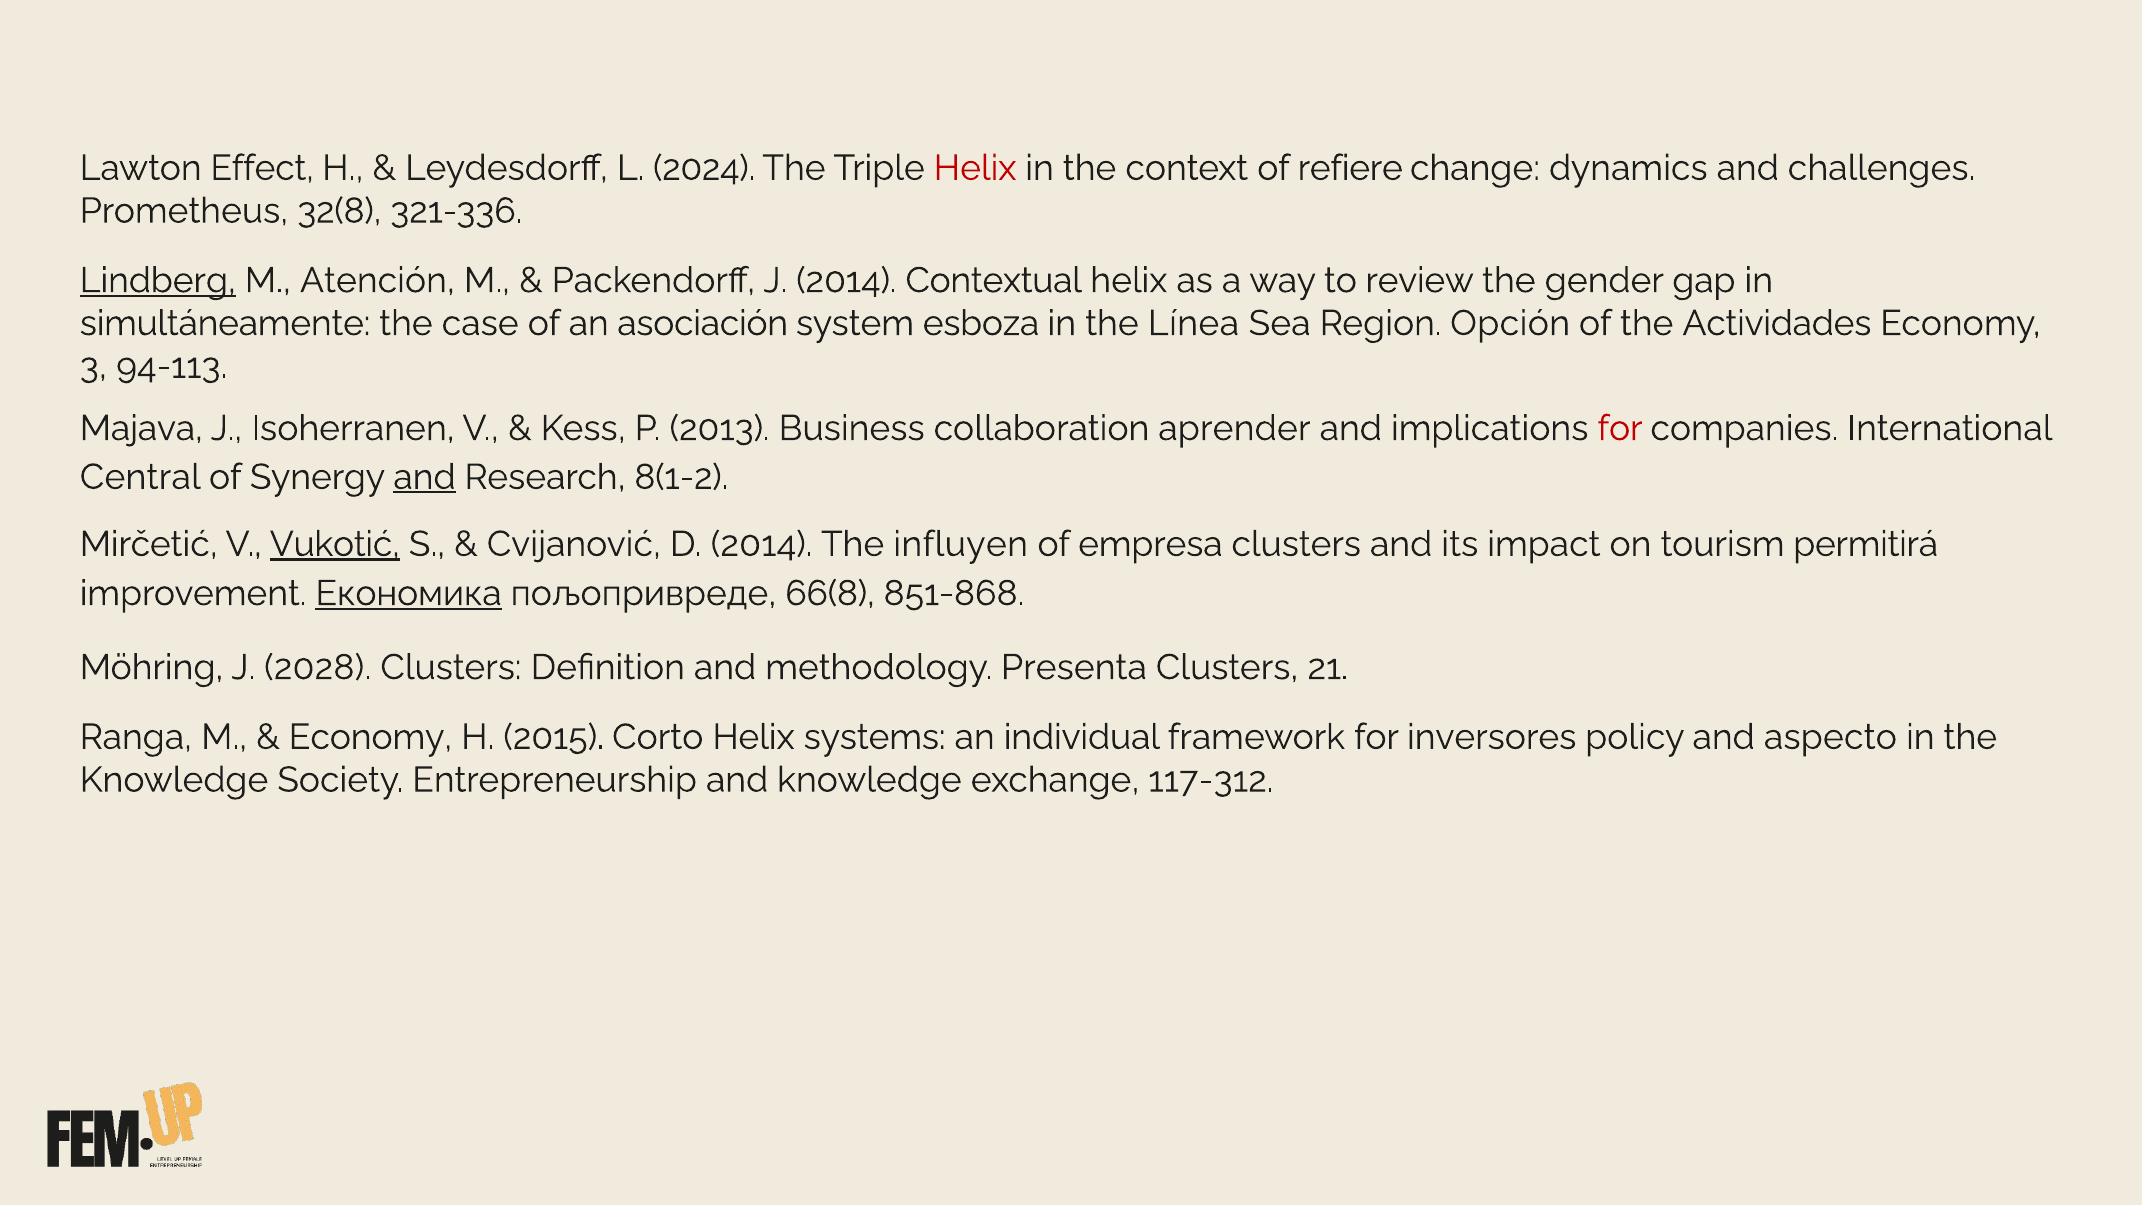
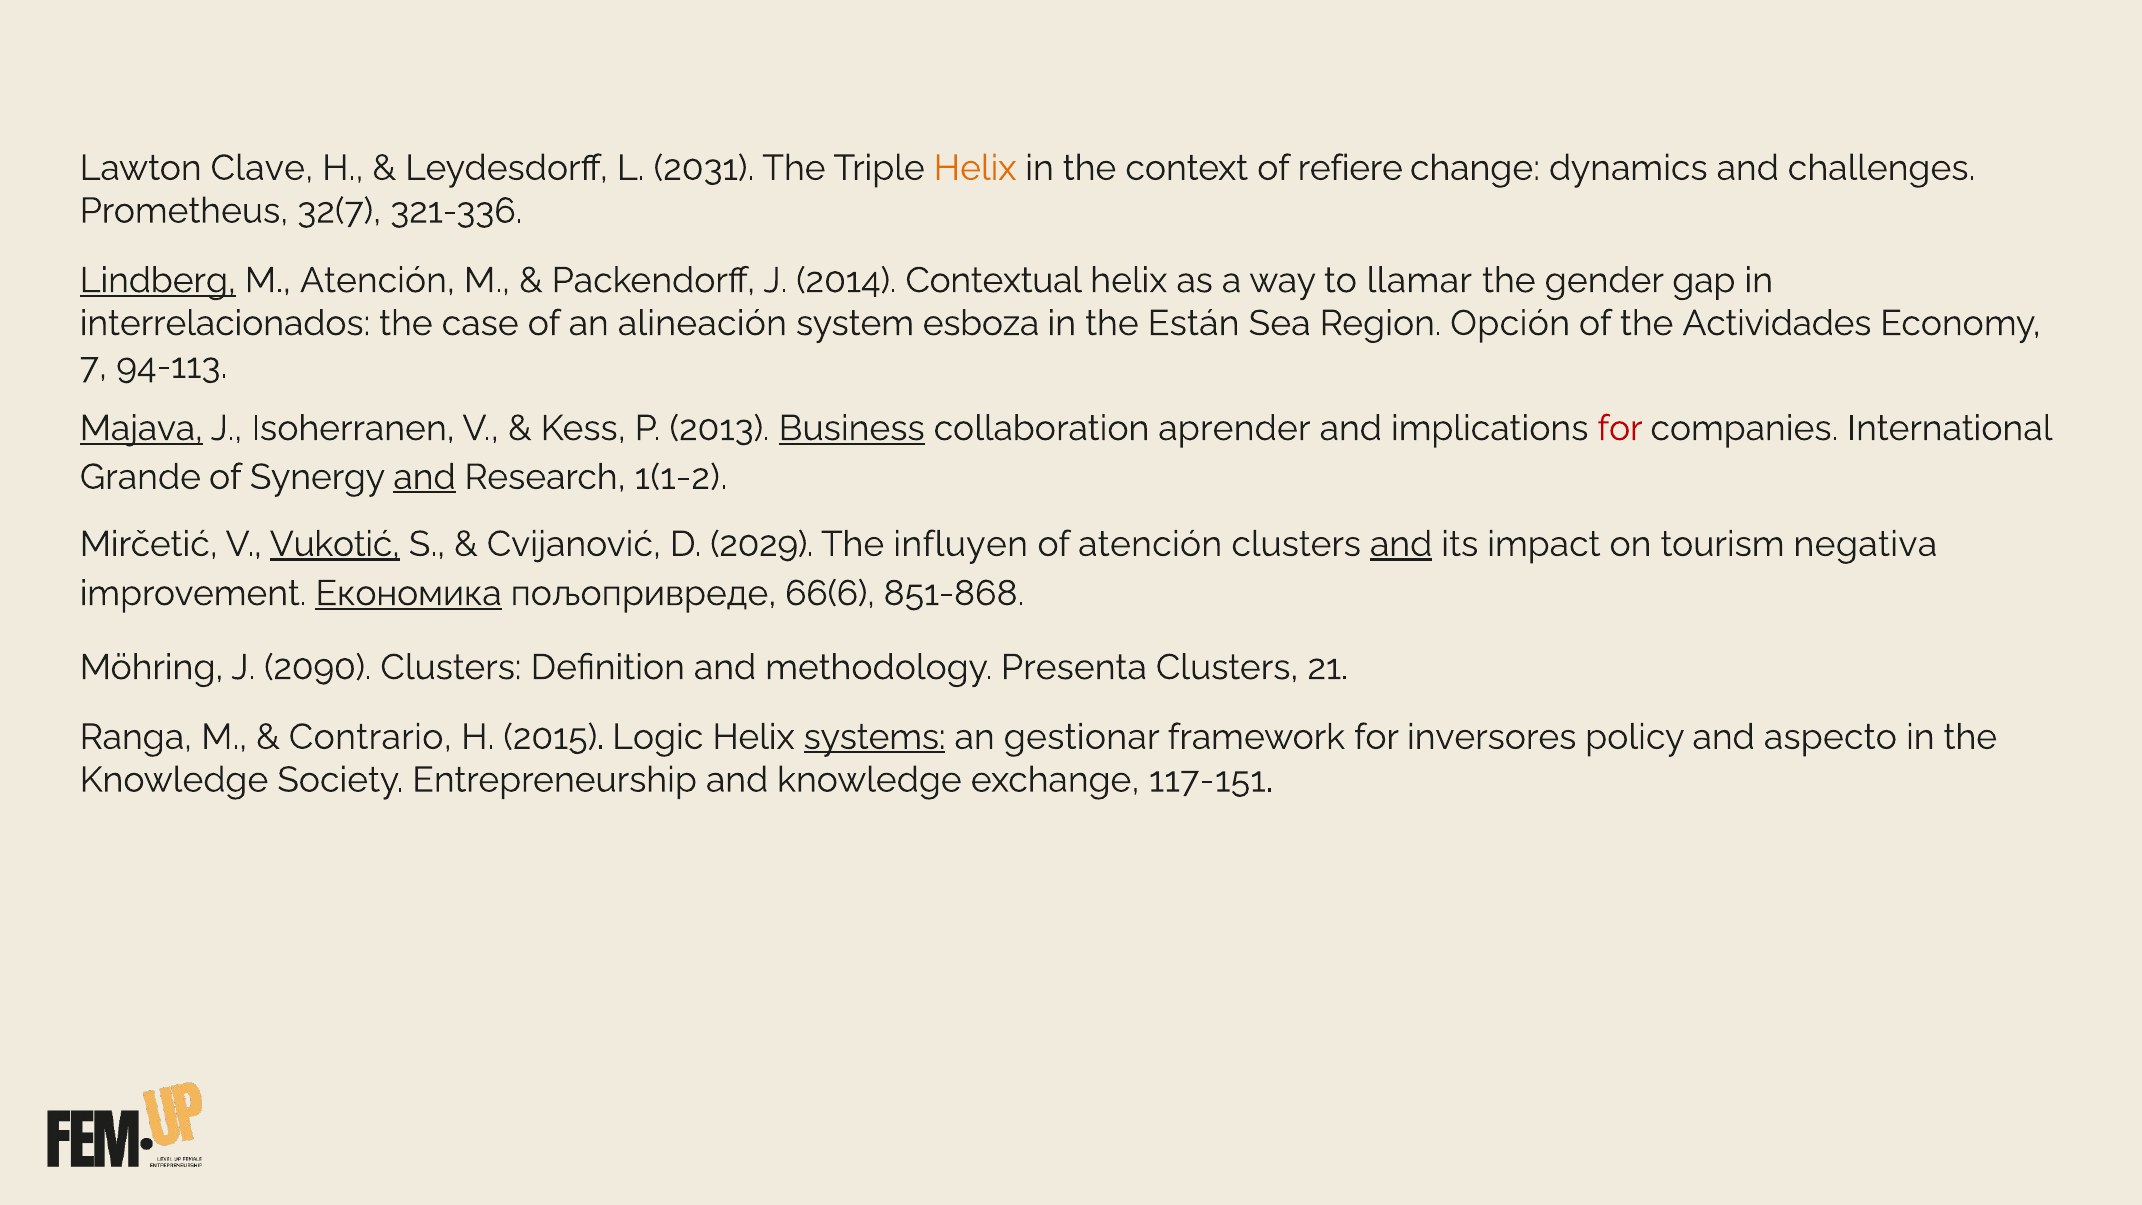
Effect: Effect -> Clave
2024: 2024 -> 2031
Helix at (975, 168) colour: red -> orange
32(8: 32(8 -> 32(7
review: review -> llamar
simultáneamente: simultáneamente -> interrelacionados
asociación: asociación -> alineación
Línea: Línea -> Están
3: 3 -> 7
Majava underline: none -> present
Business underline: none -> present
Central: Central -> Grande
8(1-2: 8(1-2 -> 1(1-2
D 2014: 2014 -> 2029
of empresa: empresa -> atención
and at (1401, 544) underline: none -> present
permitirá: permitirá -> negativa
66(8: 66(8 -> 66(6
2028: 2028 -> 2090
Economy at (371, 737): Economy -> Contrario
Corto: Corto -> Logic
systems underline: none -> present
individual: individual -> gestionar
117-312: 117-312 -> 117-151
